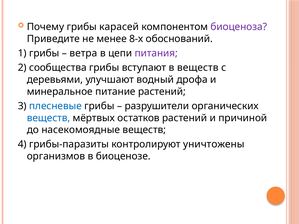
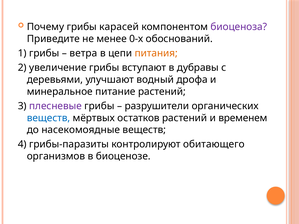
8-х: 8-х -> 0-х
питания colour: purple -> orange
сообщества: сообщества -> увеличение
в веществ: веществ -> дубравы
плесневые colour: blue -> purple
причиной: причиной -> временем
уничтожены: уничтожены -> обитающего
